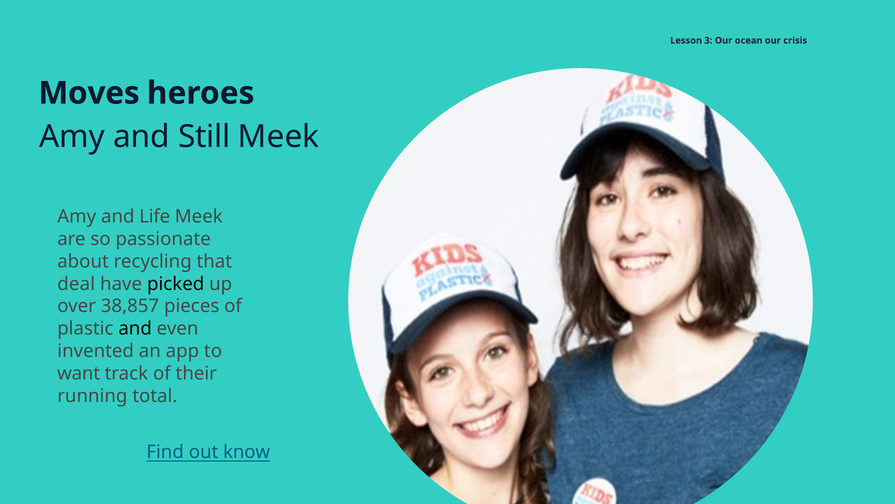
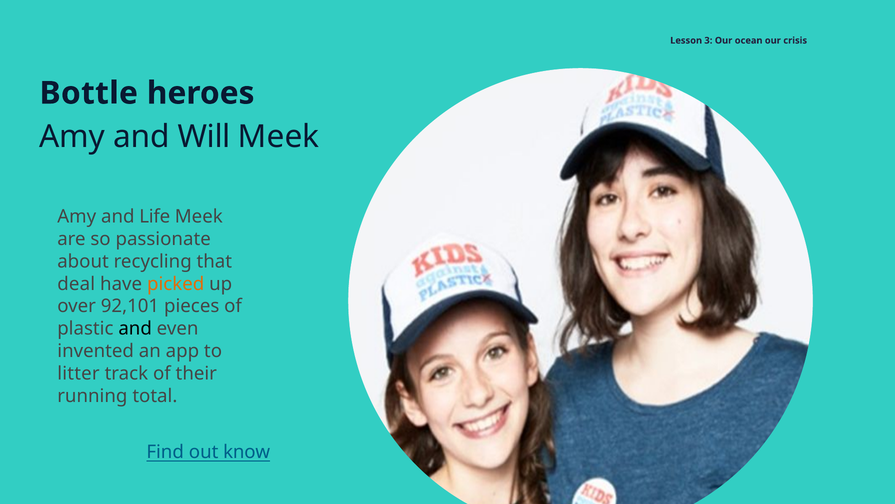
Moves: Moves -> Bottle
Still: Still -> Will
picked colour: black -> orange
38,857: 38,857 -> 92,101
want: want -> litter
